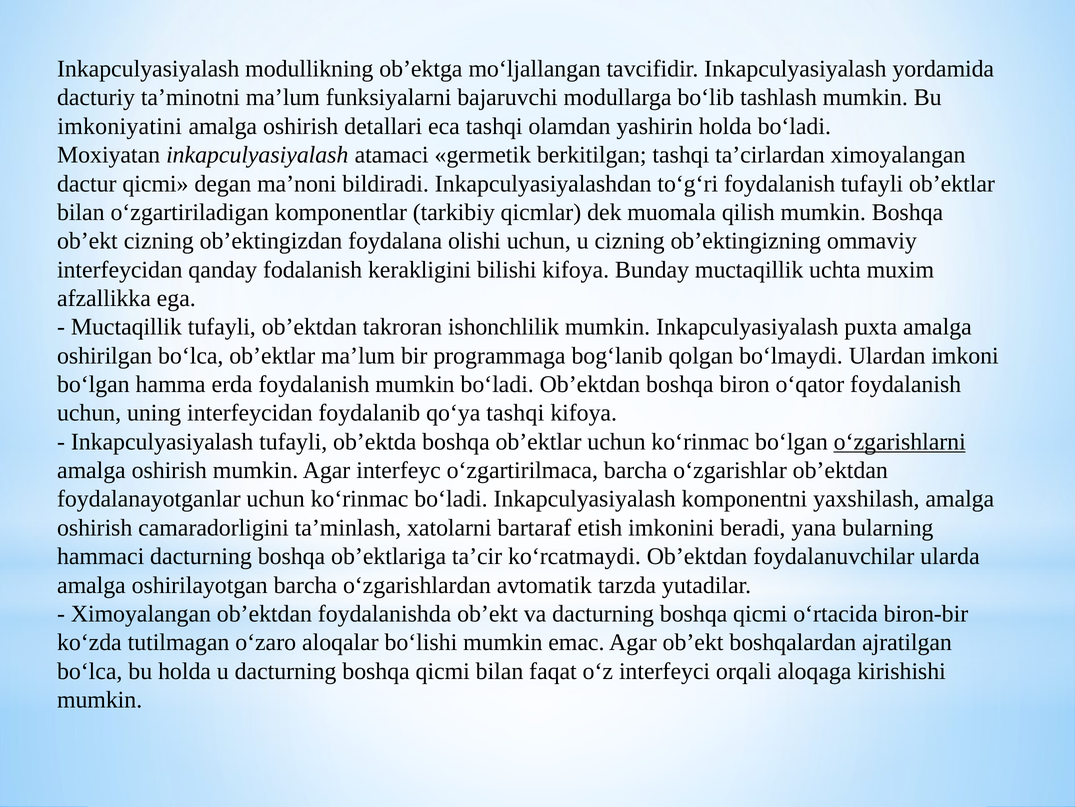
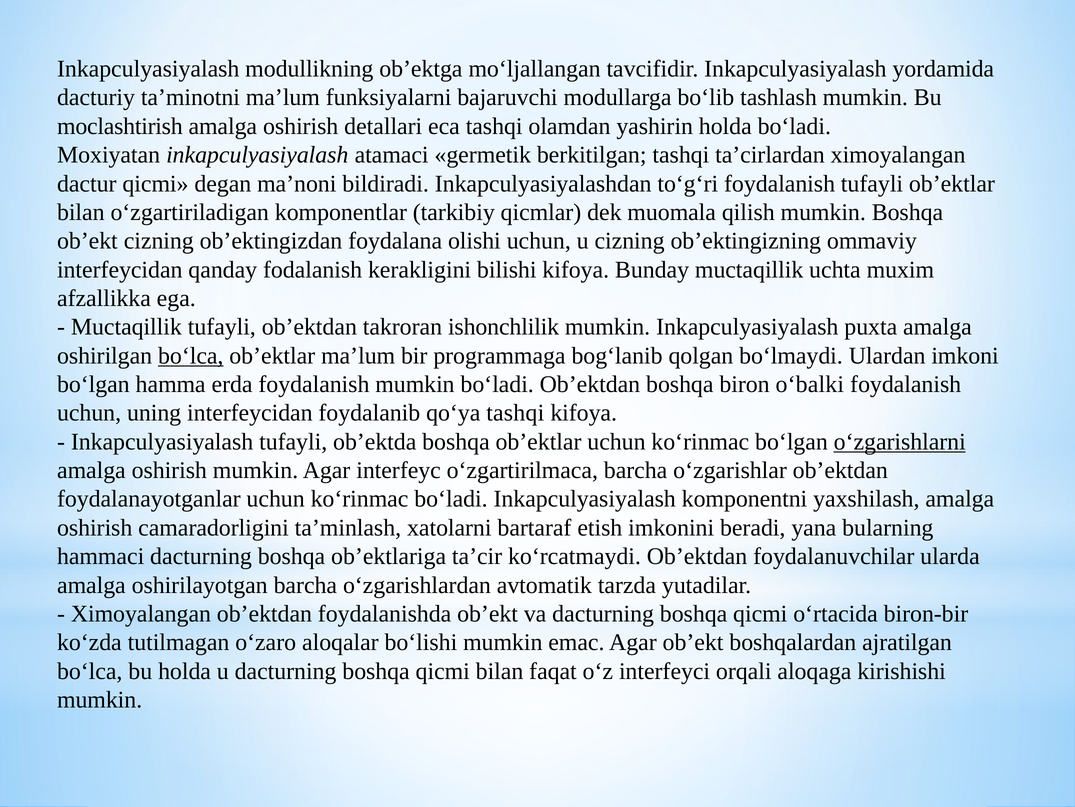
imkoniyatini: imkoniyatini -> moclashtirish
bo‘lca at (191, 355) underline: none -> present
o‘qator: o‘qator -> o‘balki
